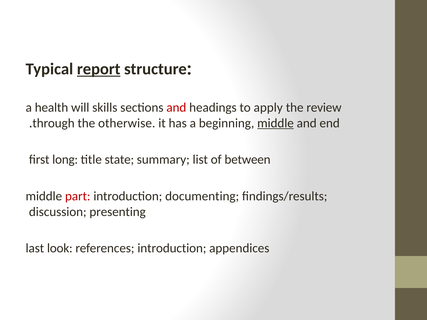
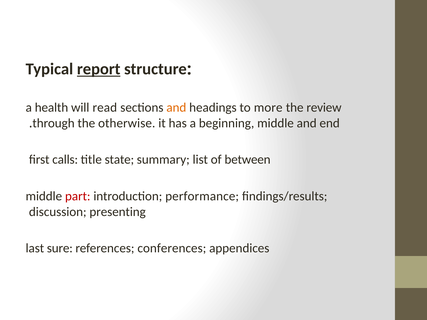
skills: skills -> read
and at (176, 108) colour: red -> orange
apply: apply -> more
middle at (276, 123) underline: present -> none
long: long -> calls
documenting: documenting -> performance
look: look -> sure
references introduction: introduction -> conferences
